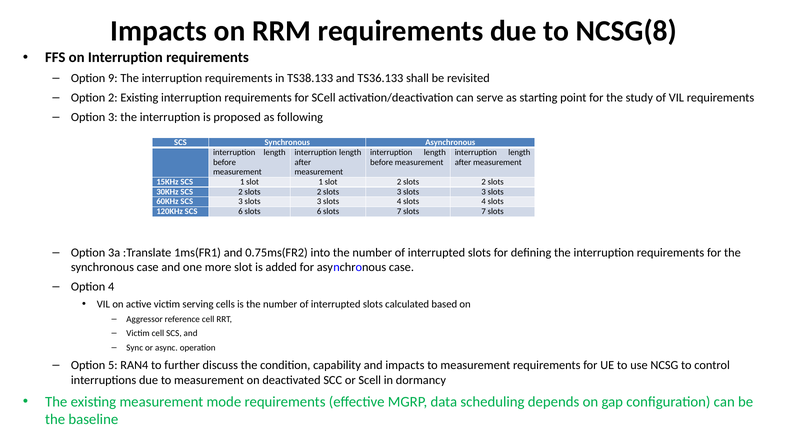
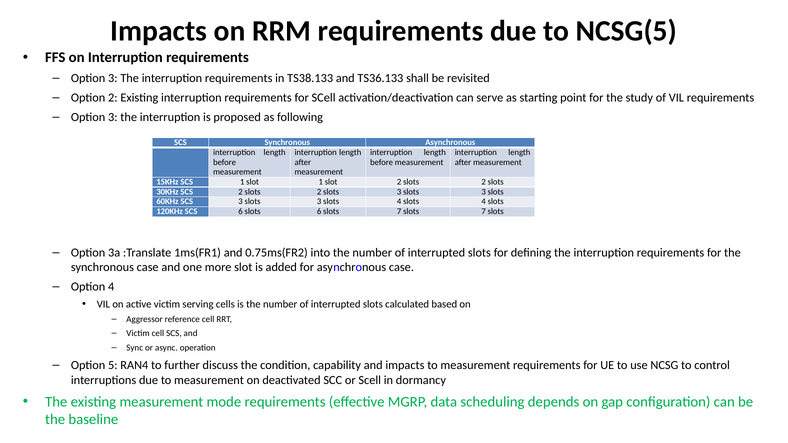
NCSG(8: NCSG(8 -> NCSG(5
9 at (113, 78): 9 -> 3
